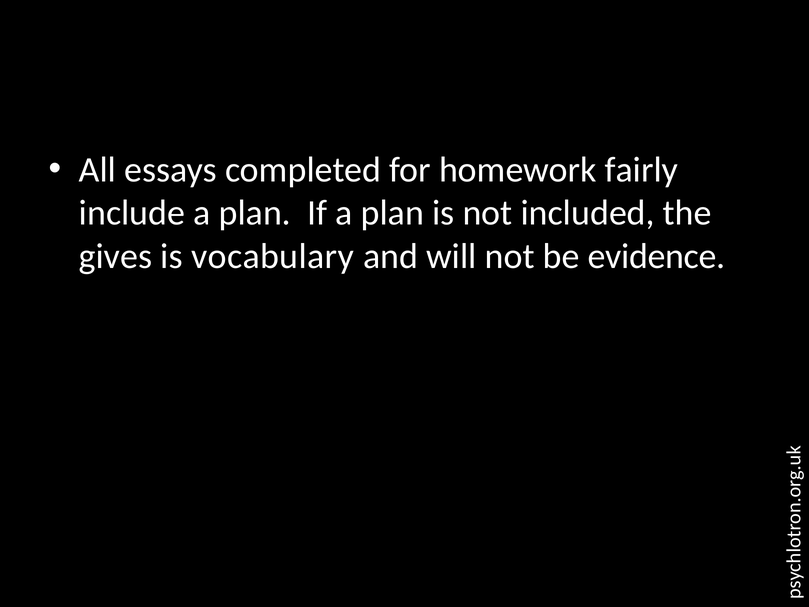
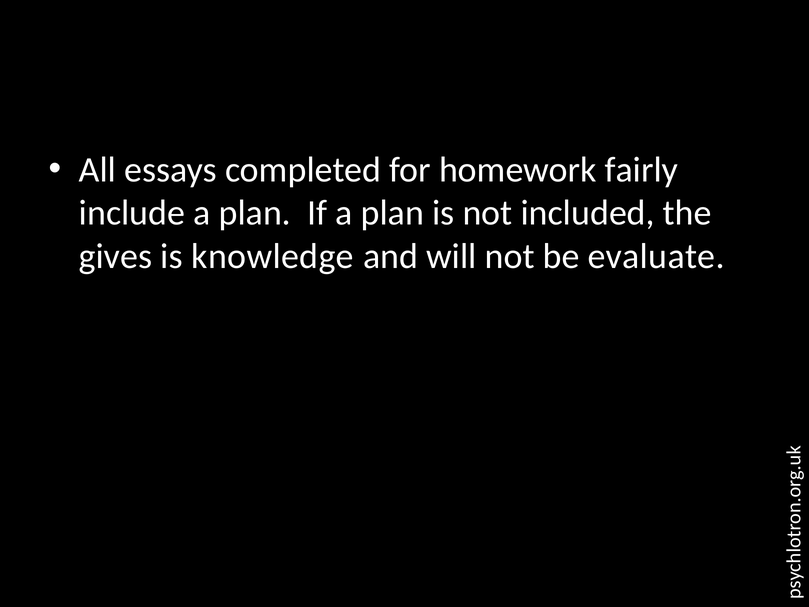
vocabulary: vocabulary -> knowledge
evidence: evidence -> evaluate
